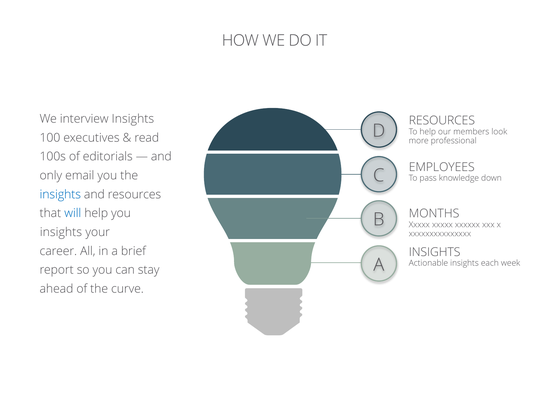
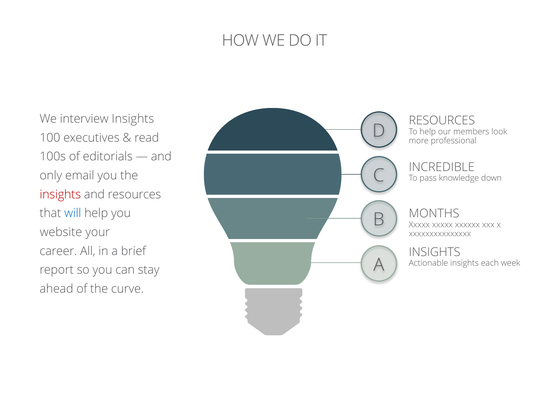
EMPLOYEES: EMPLOYEES -> INCREDIBLE
insights at (60, 194) colour: blue -> red
insights at (61, 232): insights -> website
